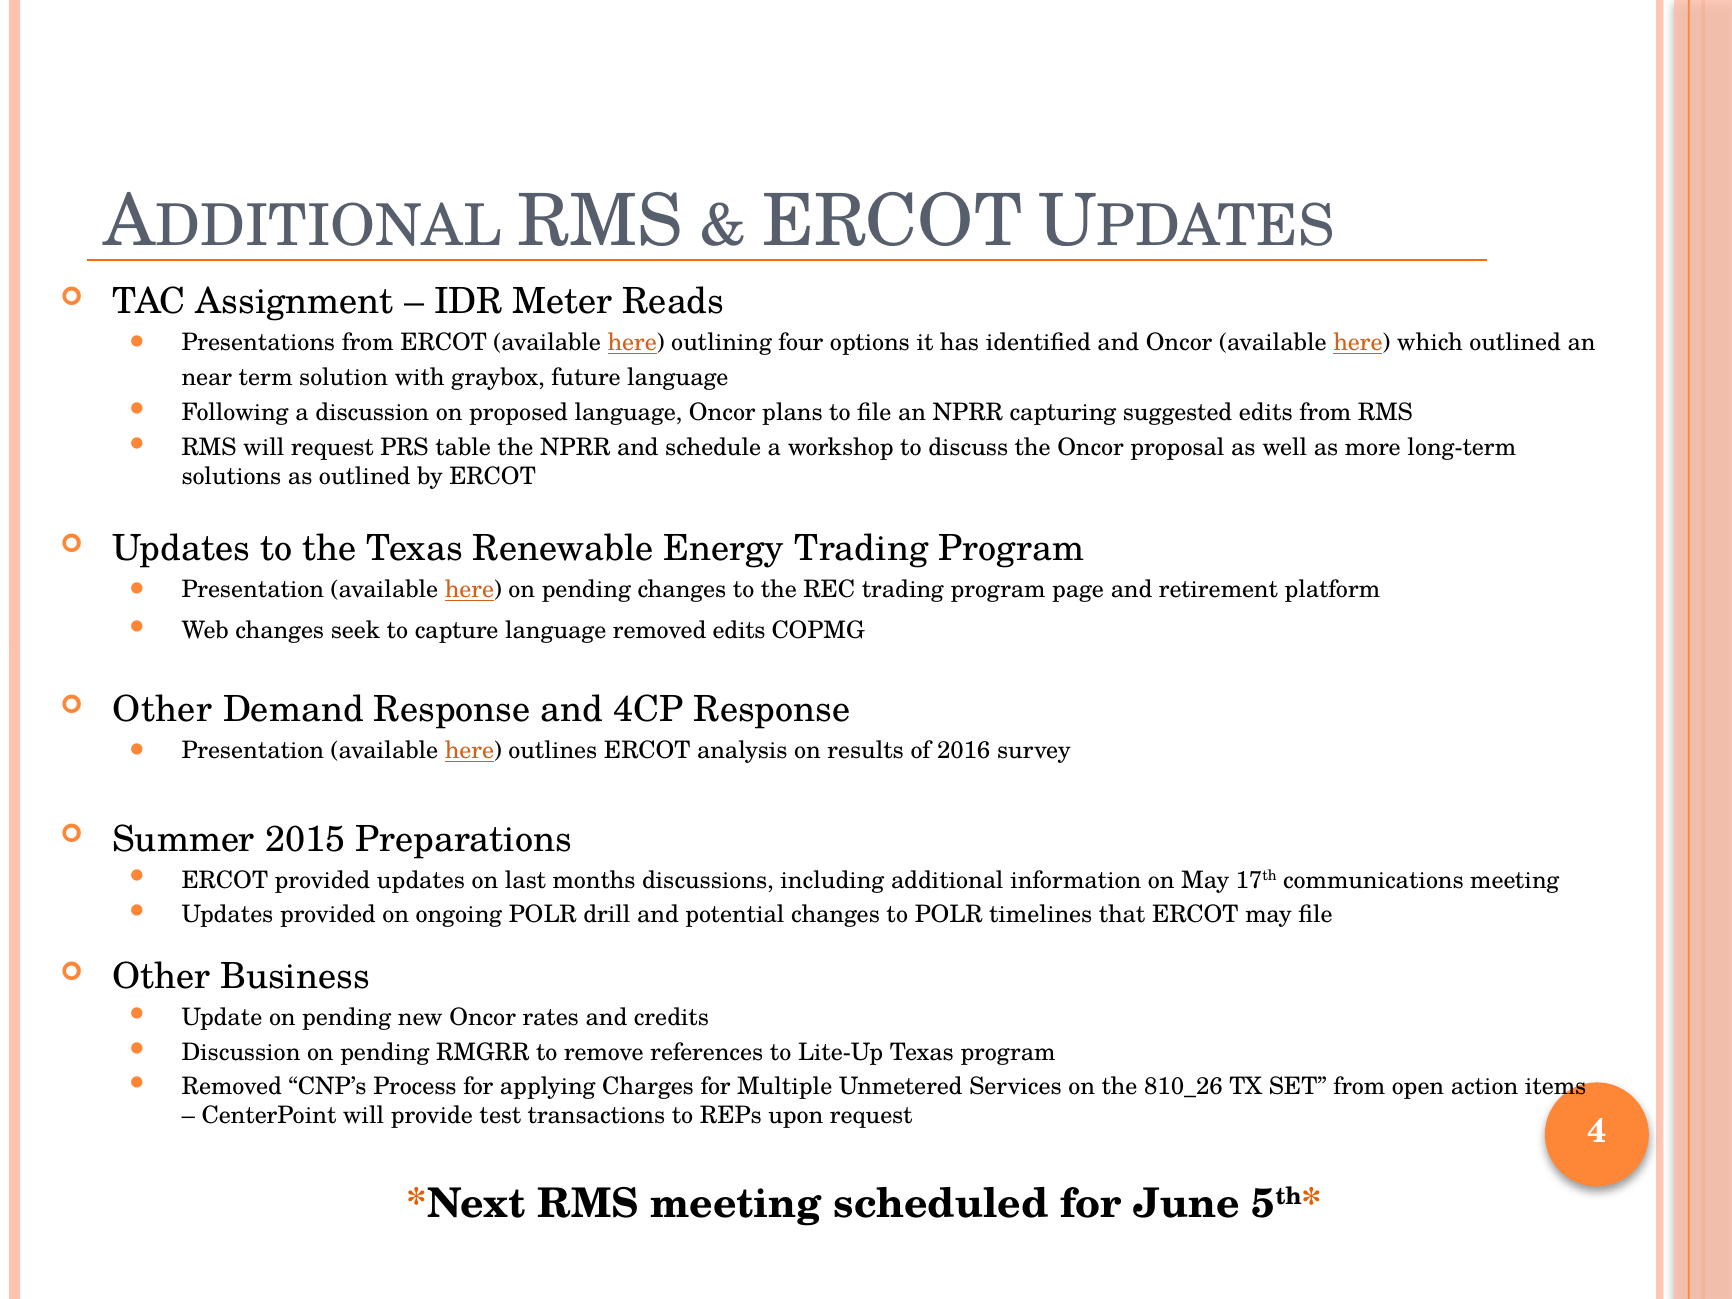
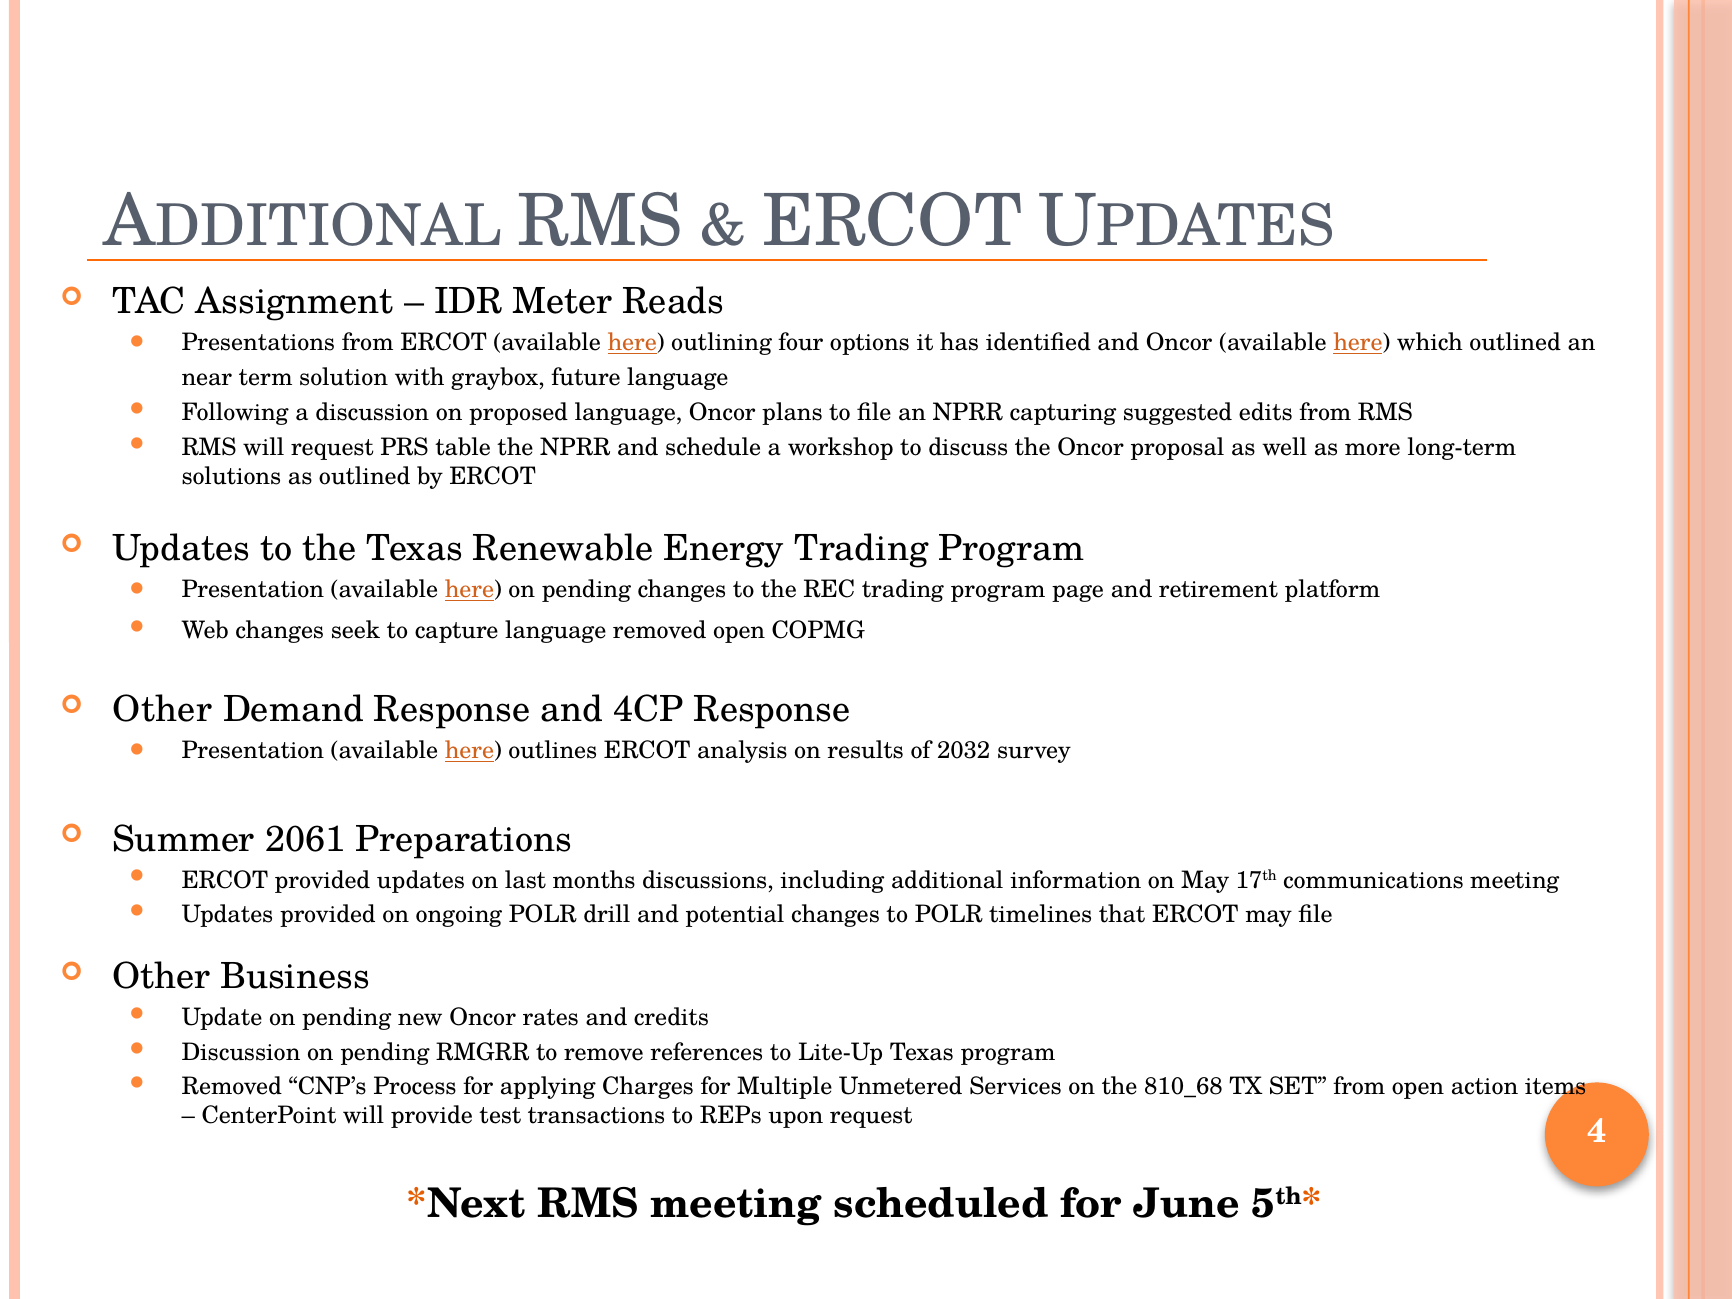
removed edits: edits -> open
2016: 2016 -> 2032
2015: 2015 -> 2061
810_26: 810_26 -> 810_68
